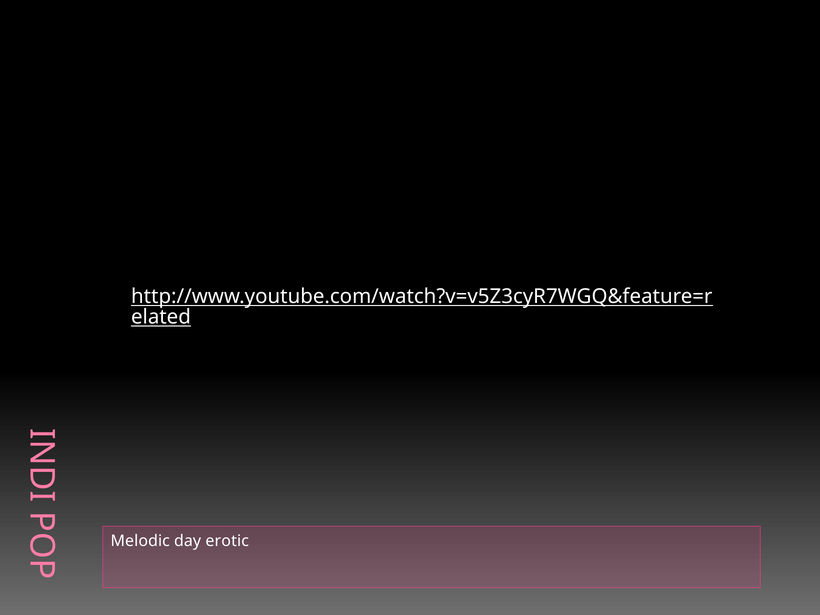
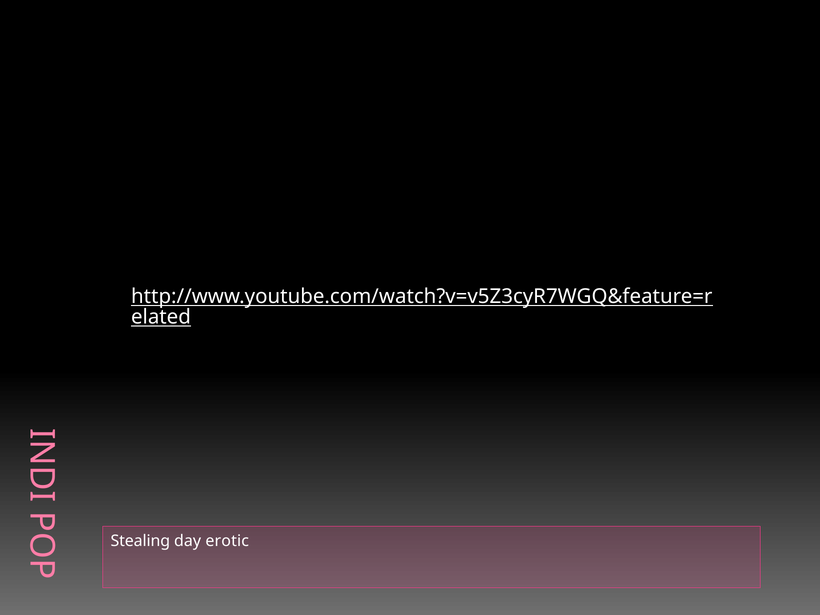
Melodic: Melodic -> Stealing
